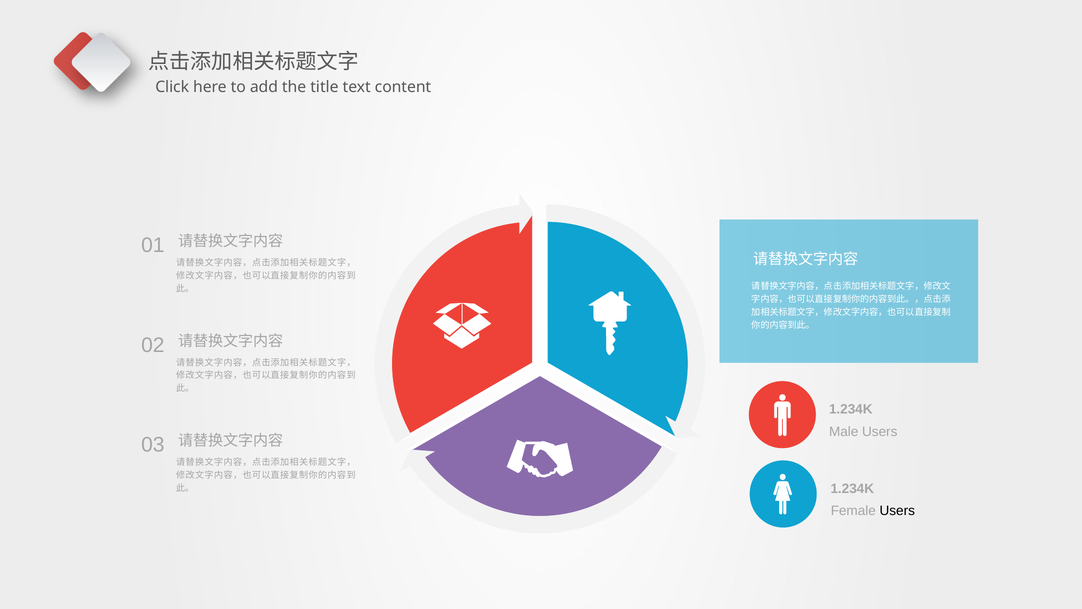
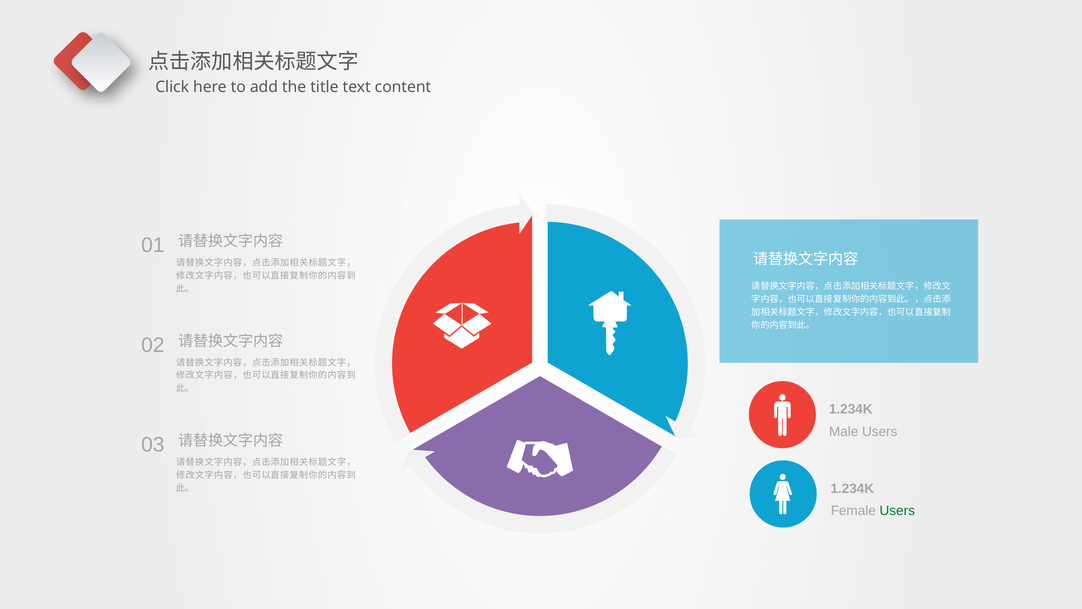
Users at (897, 511) colour: black -> green
